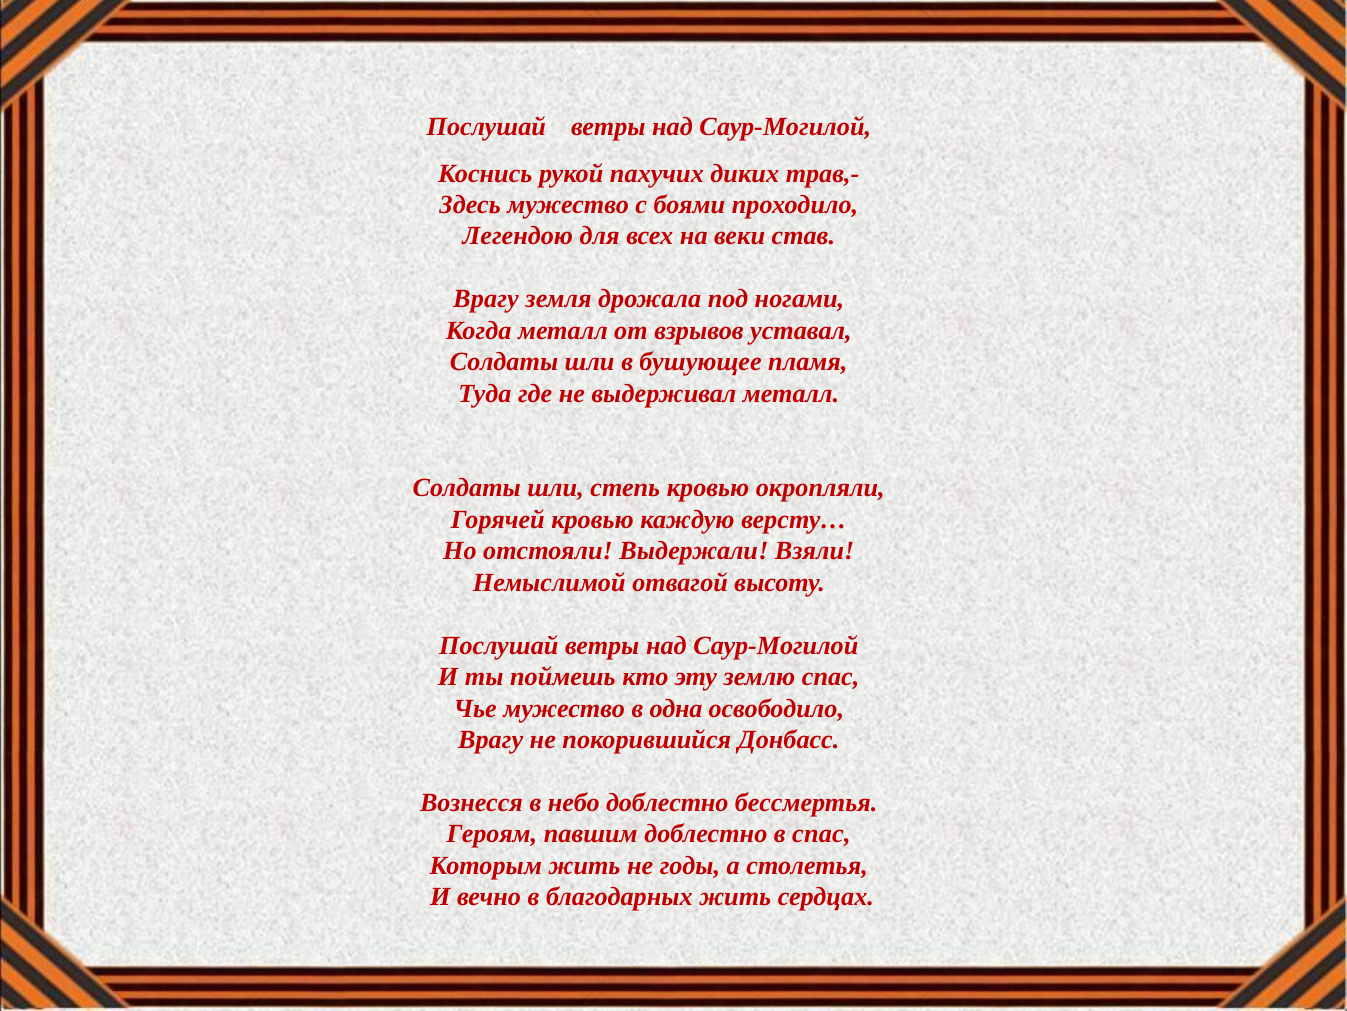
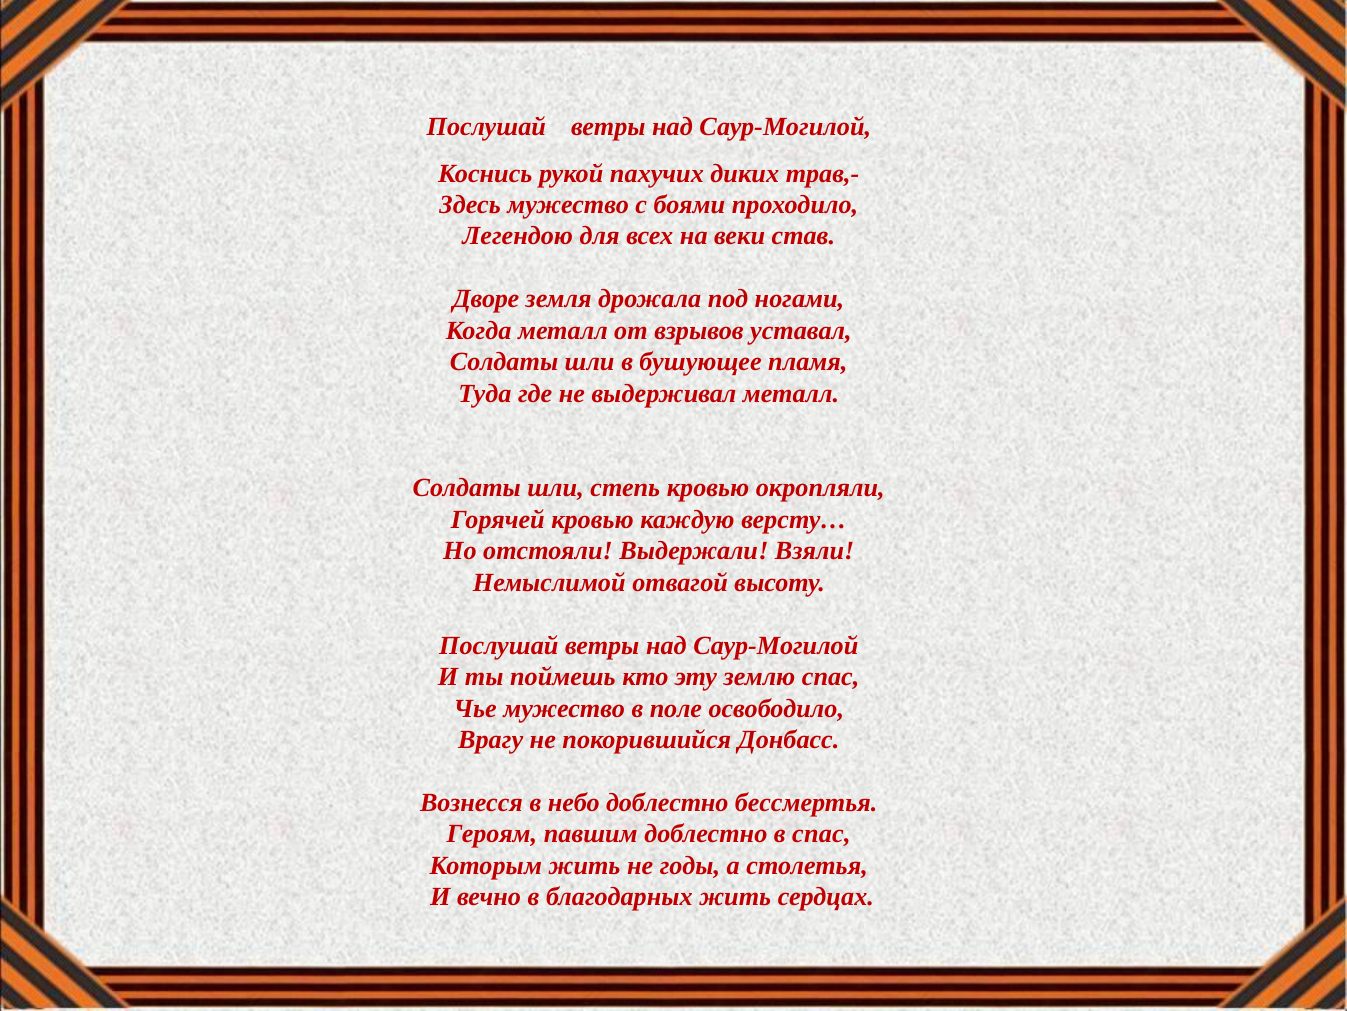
Врагу at (486, 299): Врагу -> Дворе
одна: одна -> поле
